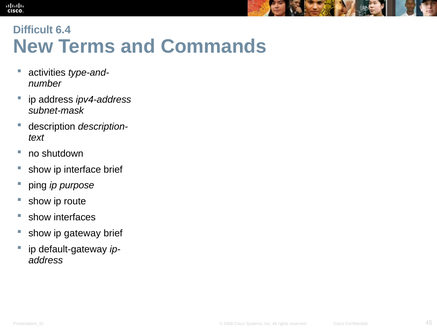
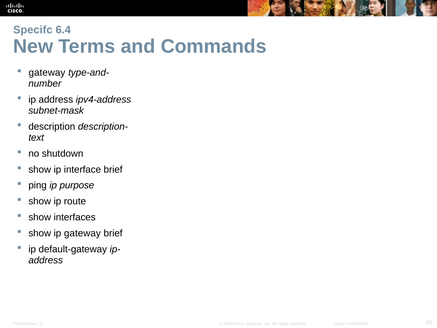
Difficult: Difficult -> Specifc
activities at (47, 73): activities -> gateway
